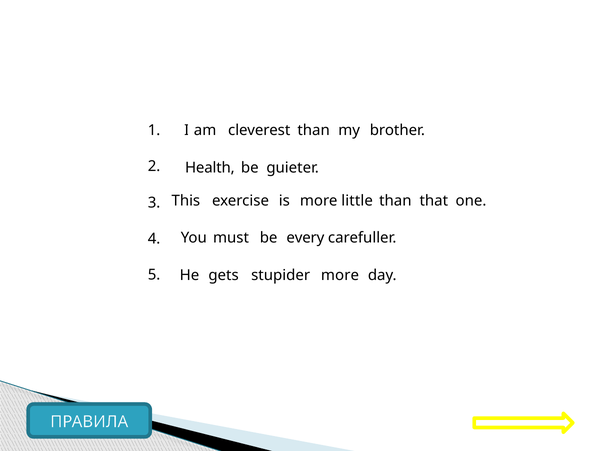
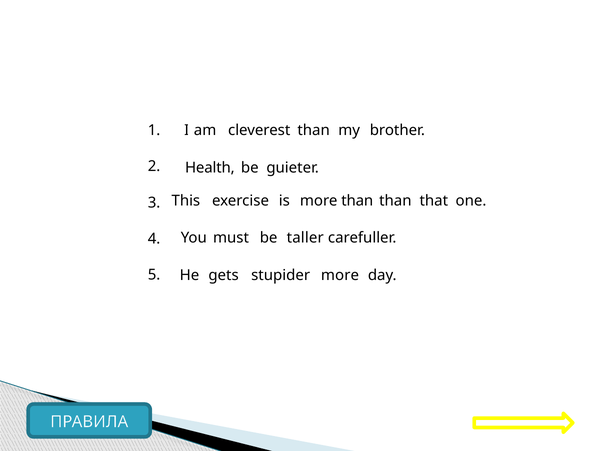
more little: little -> than
every: every -> taller
